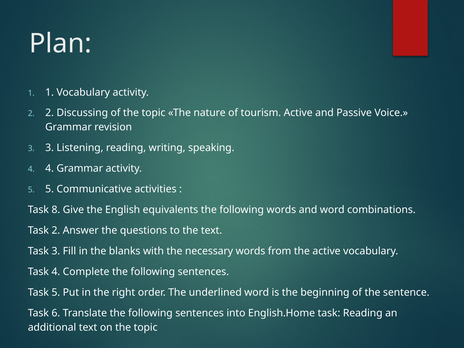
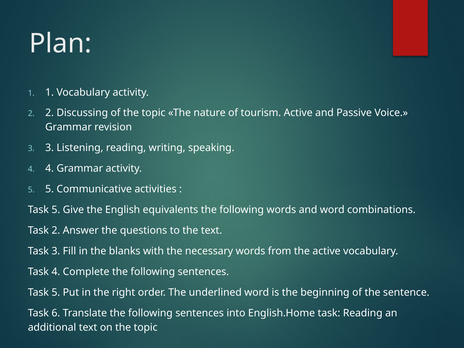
8 at (56, 210): 8 -> 5
